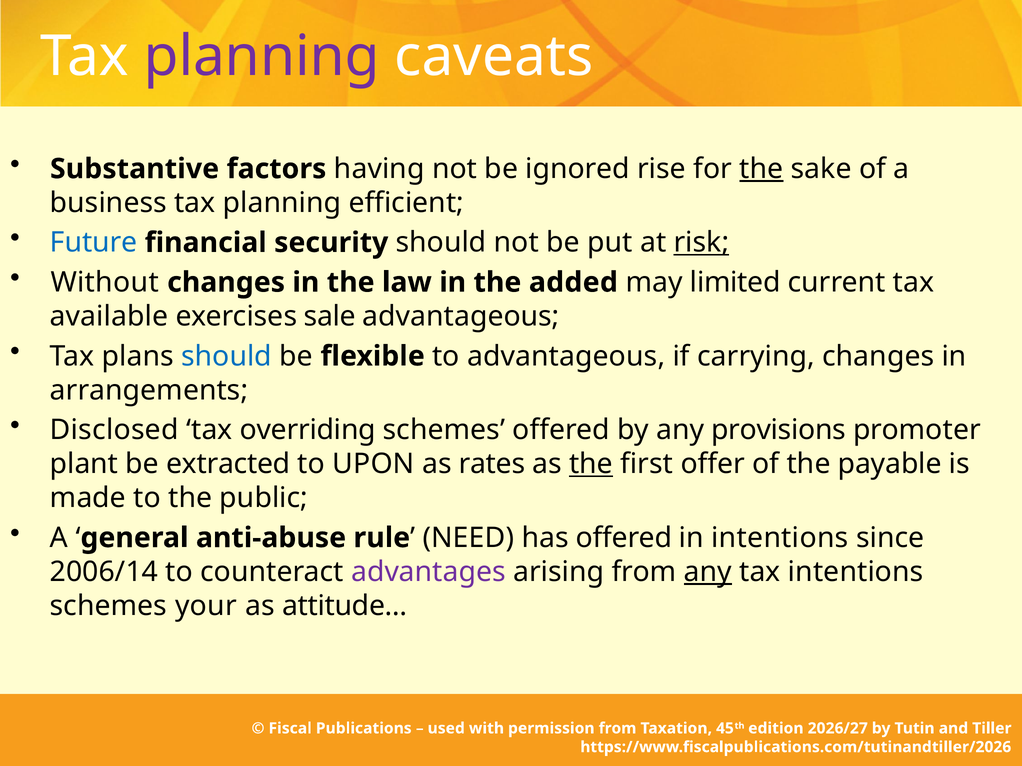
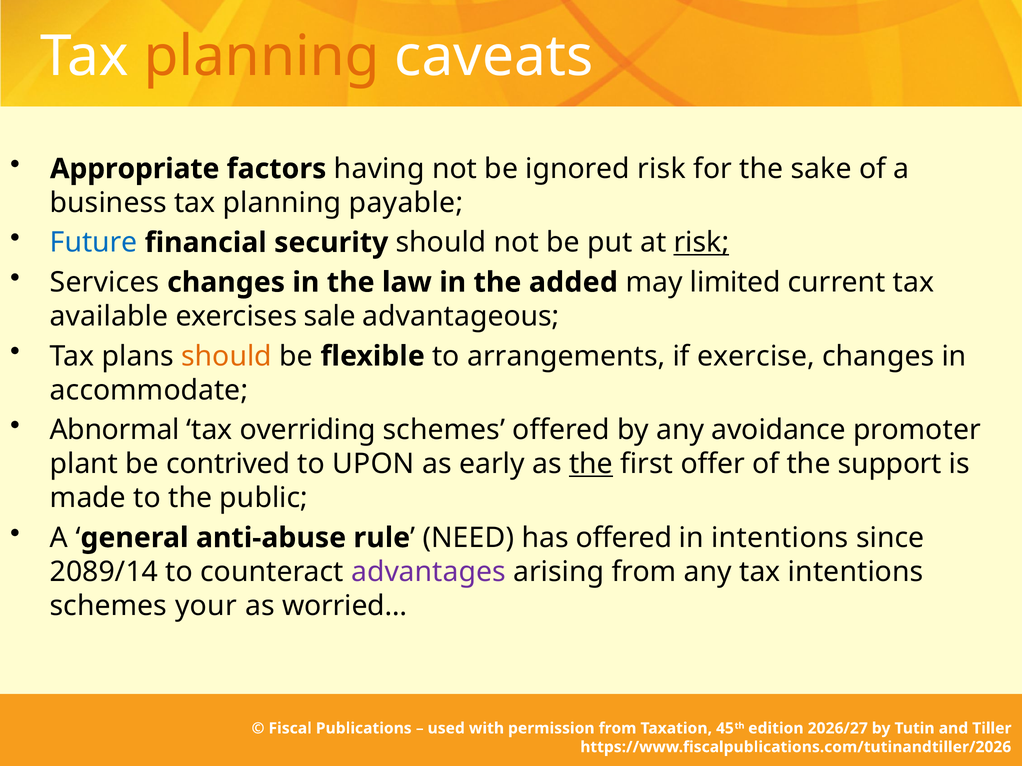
planning at (262, 57) colour: purple -> orange
Substantive: Substantive -> Appropriate
ignored rise: rise -> risk
the at (761, 169) underline: present -> none
efficient: efficient -> payable
Without: Without -> Services
should at (227, 356) colour: blue -> orange
to advantageous: advantageous -> arrangements
carrying: carrying -> exercise
arrangements: arrangements -> accommodate
Disclosed: Disclosed -> Abnormal
provisions: provisions -> avoidance
extracted: extracted -> contrived
rates: rates -> early
payable: payable -> support
2006/14: 2006/14 -> 2089/14
any at (708, 572) underline: present -> none
attitude…: attitude… -> worried…
